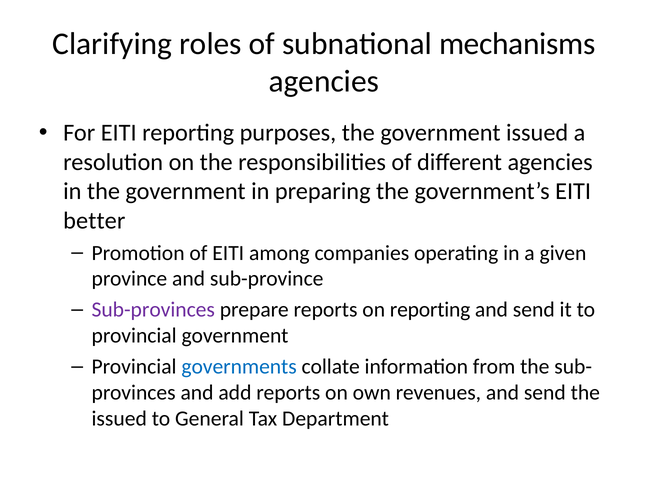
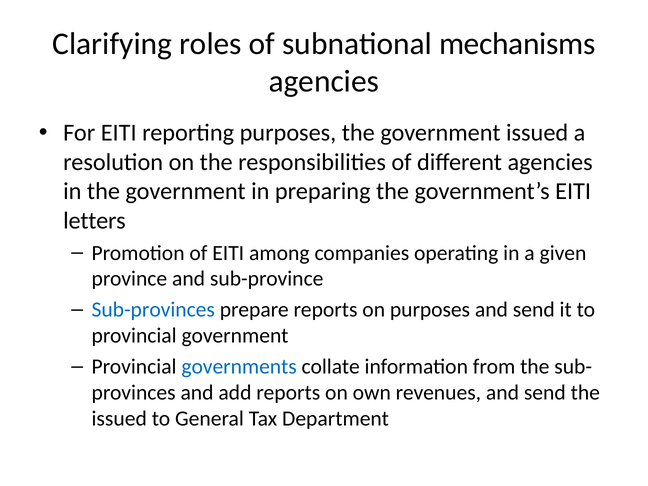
better: better -> letters
Sub-provinces colour: purple -> blue
on reporting: reporting -> purposes
